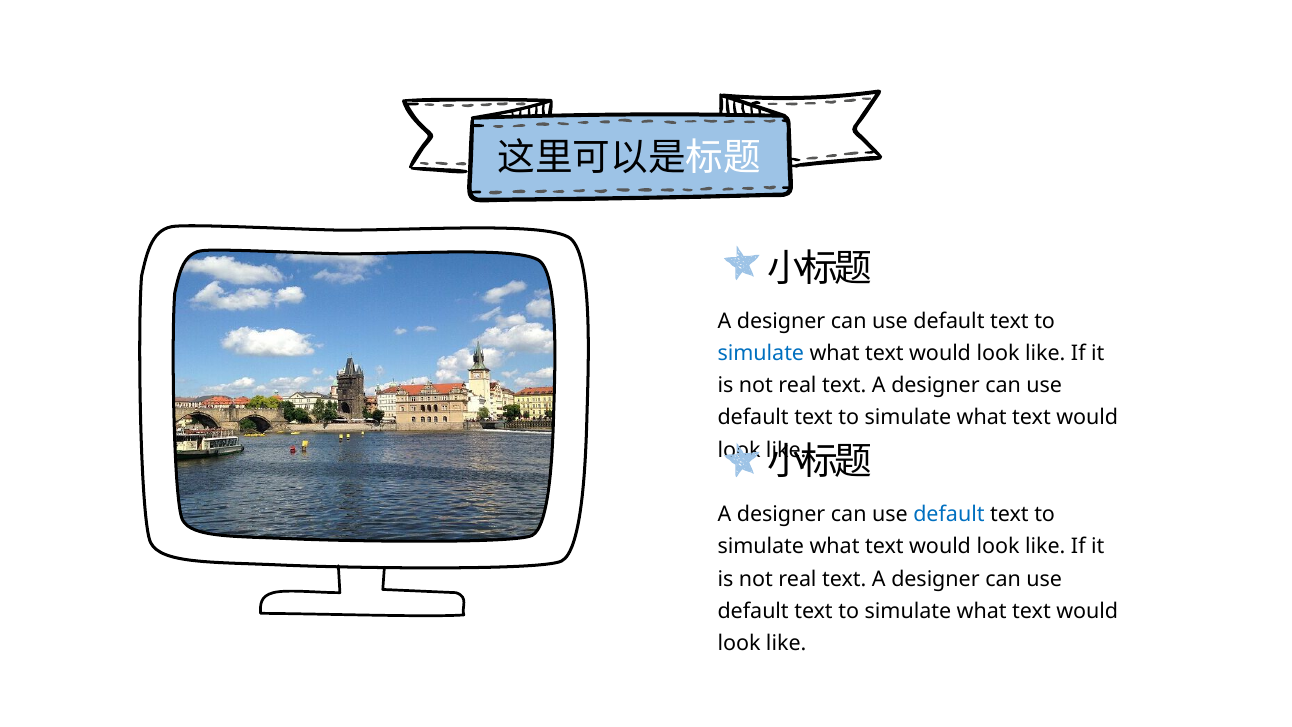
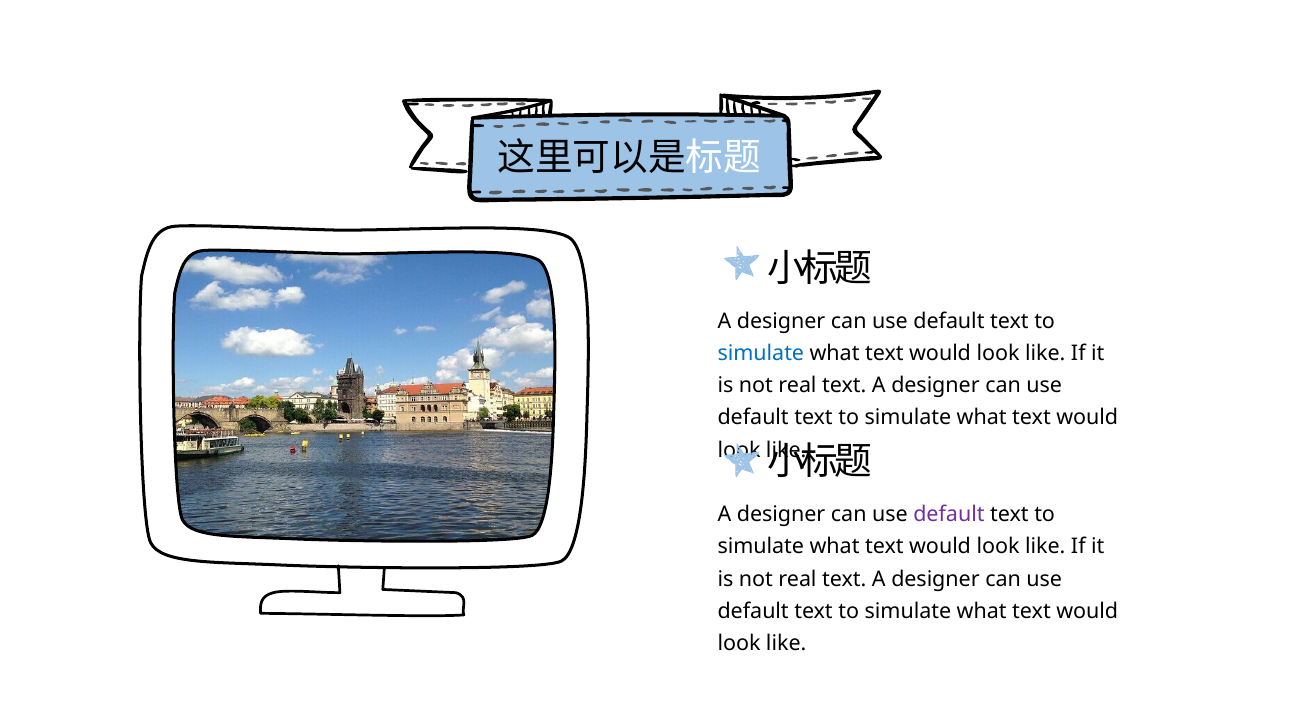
default at (949, 514) colour: blue -> purple
